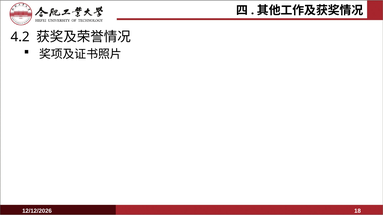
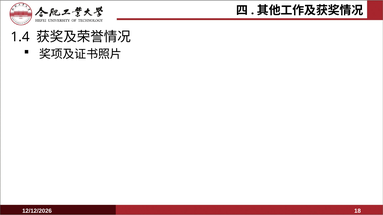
4.2: 4.2 -> 1.4
